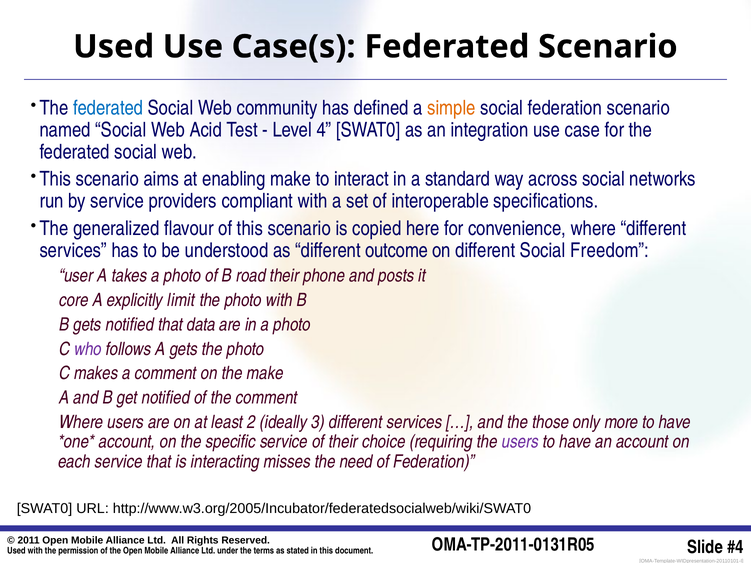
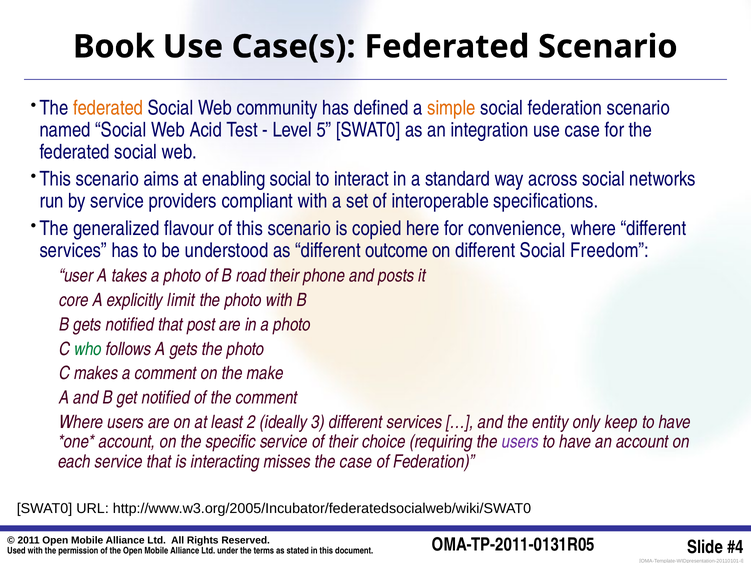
Used at (114, 47): Used -> Book
federated at (108, 108) colour: blue -> orange
4: 4 -> 5
enabling make: make -> social
data: data -> post
who colour: purple -> green
those: those -> entity
more: more -> keep
the need: need -> case
